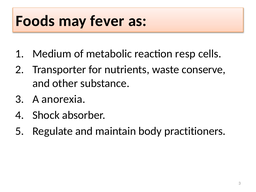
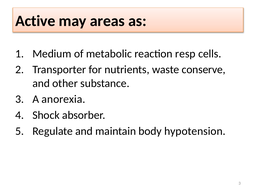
Foods: Foods -> Active
fever: fever -> areas
practitioners: practitioners -> hypotension
